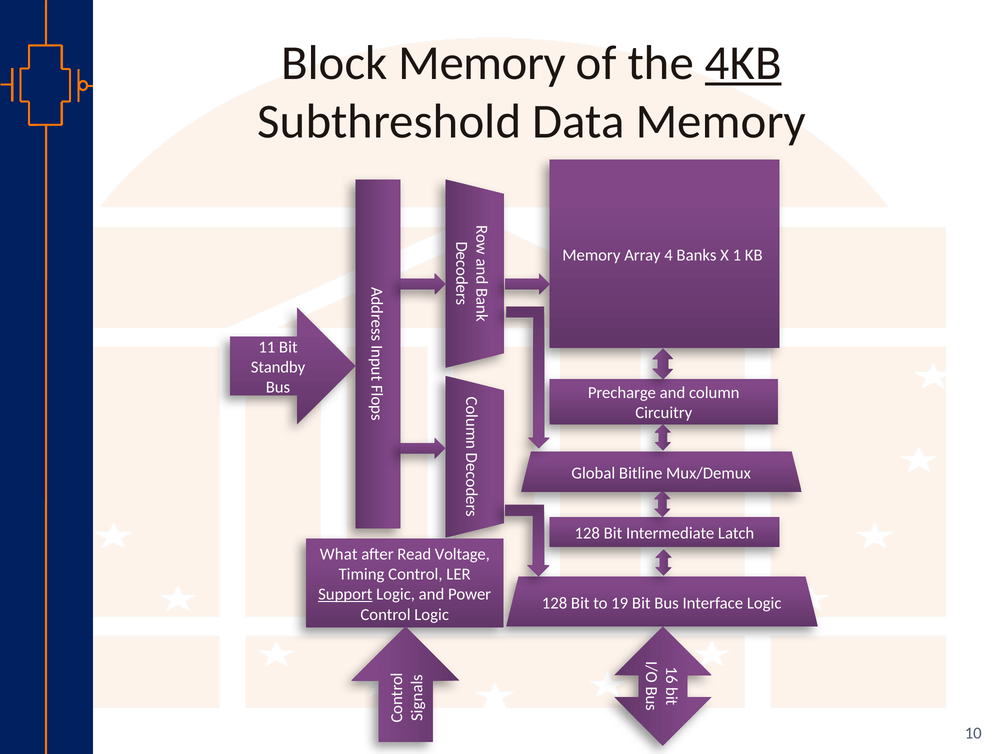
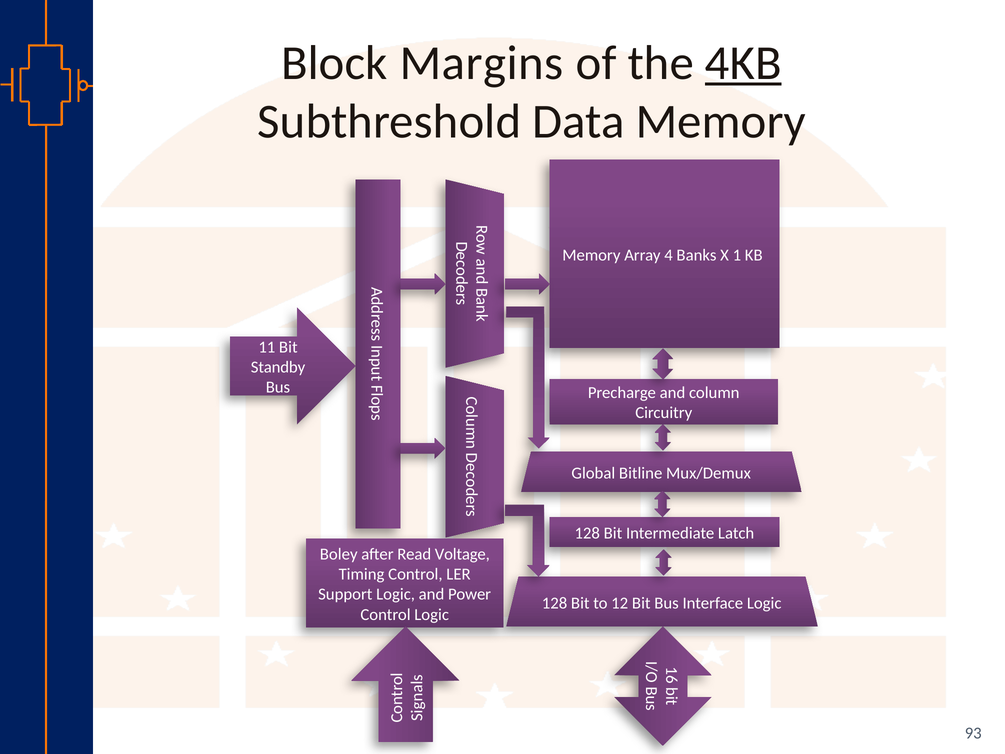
Block Memory: Memory -> Margins
What: What -> Boley
Support underline: present -> none
19: 19 -> 12
10: 10 -> 93
